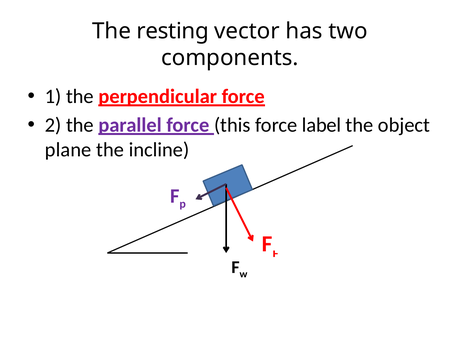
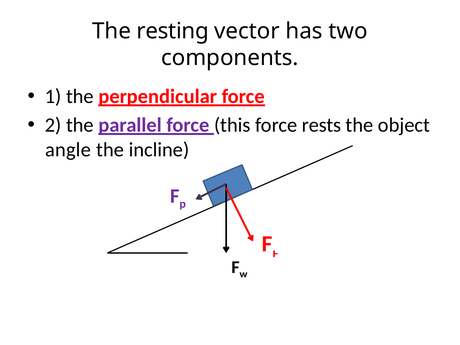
label: label -> rests
plane: plane -> angle
